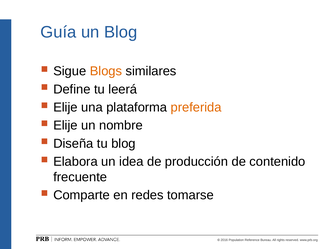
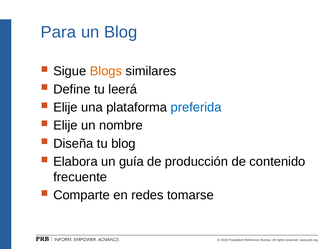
Guía: Guía -> Para
preferida colour: orange -> blue
idea: idea -> guía
